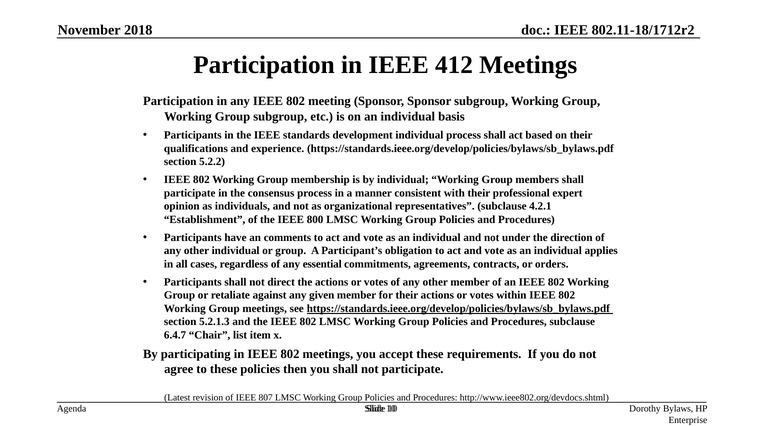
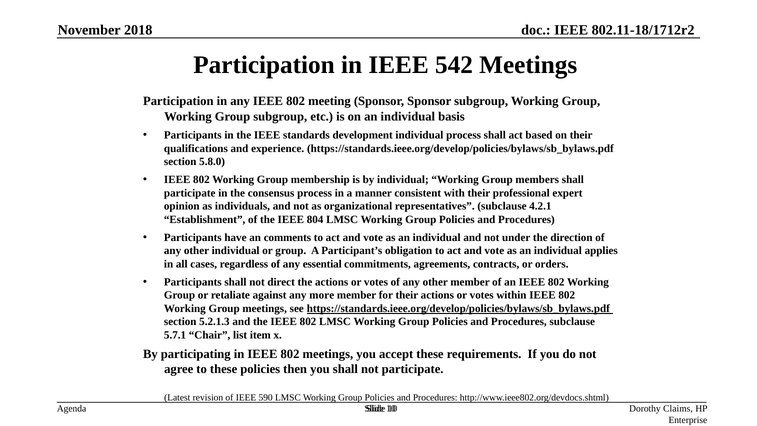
412: 412 -> 542
5.2.2: 5.2.2 -> 5.8.0
800: 800 -> 804
given: given -> more
6.4.7: 6.4.7 -> 5.7.1
807: 807 -> 590
Bylaws: Bylaws -> Claims
